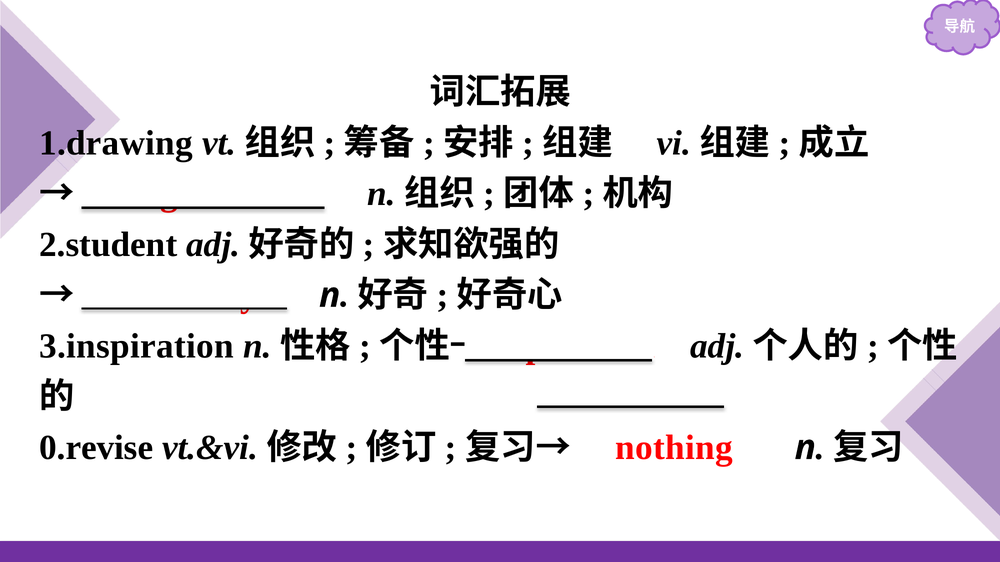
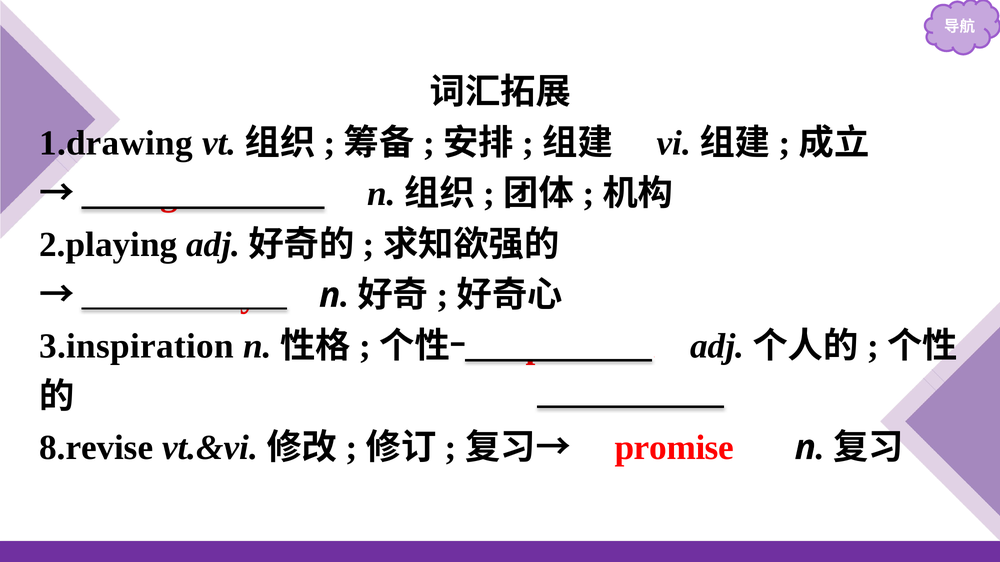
2.student: 2.student -> 2.playing
0.revise: 0.revise -> 8.revise
nothing: nothing -> promise
